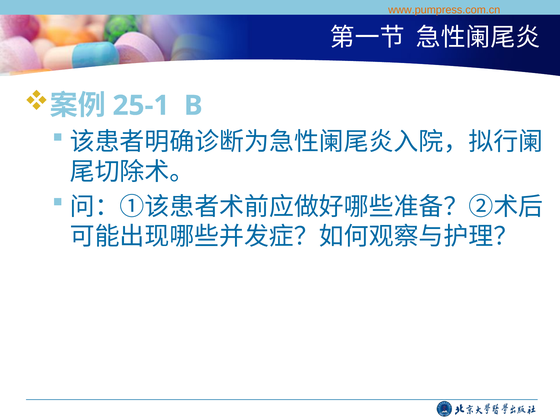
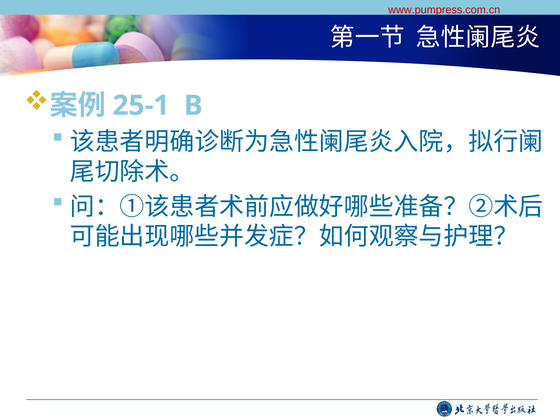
www.pumpress.com.cn colour: orange -> red
